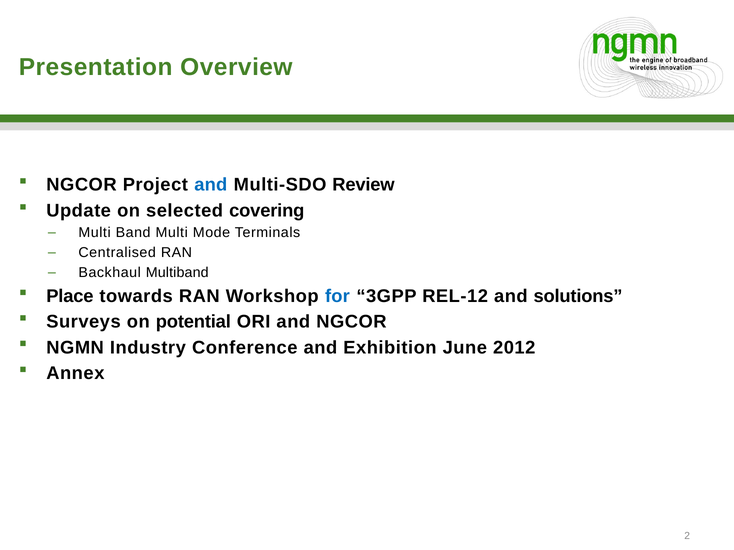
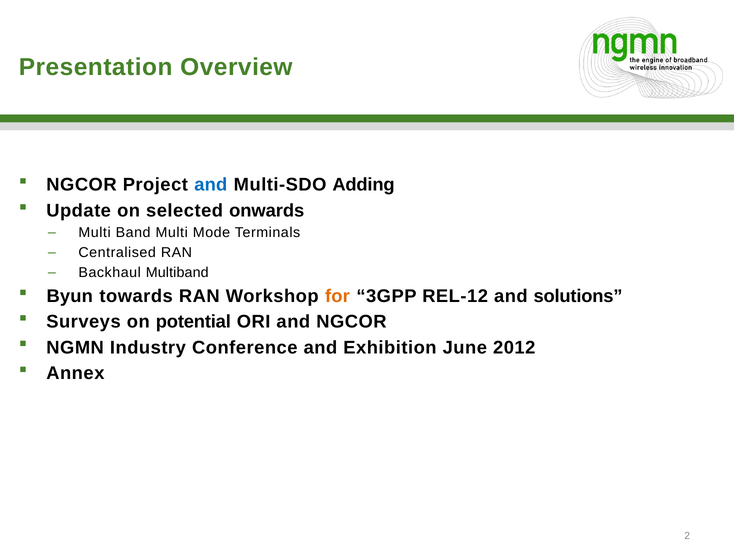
Review: Review -> Adding
covering: covering -> onwards
Place: Place -> Byun
for colour: blue -> orange
